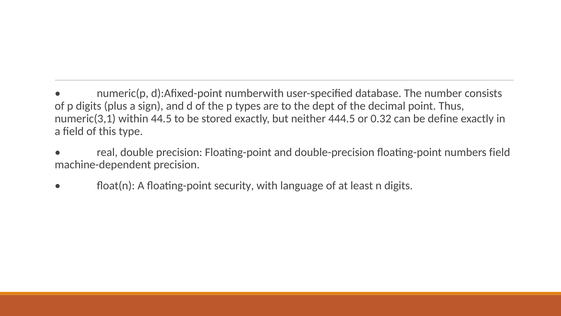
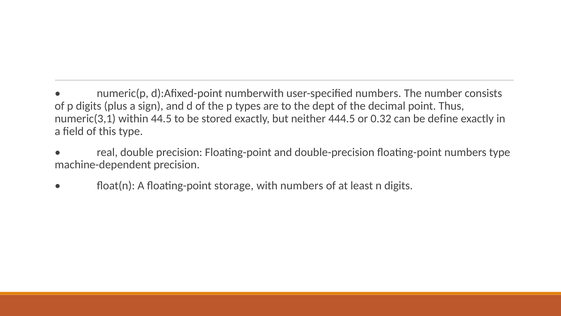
user-specified database: database -> numbers
numbers field: field -> type
security: security -> storage
with language: language -> numbers
